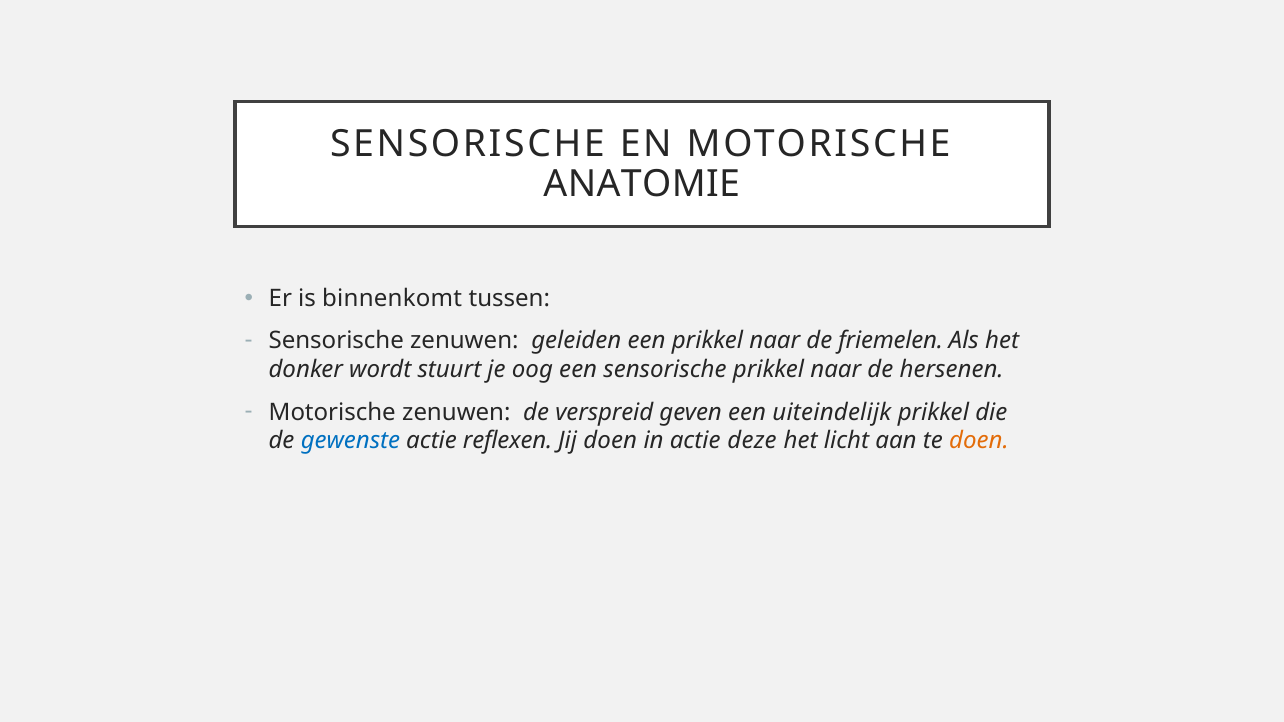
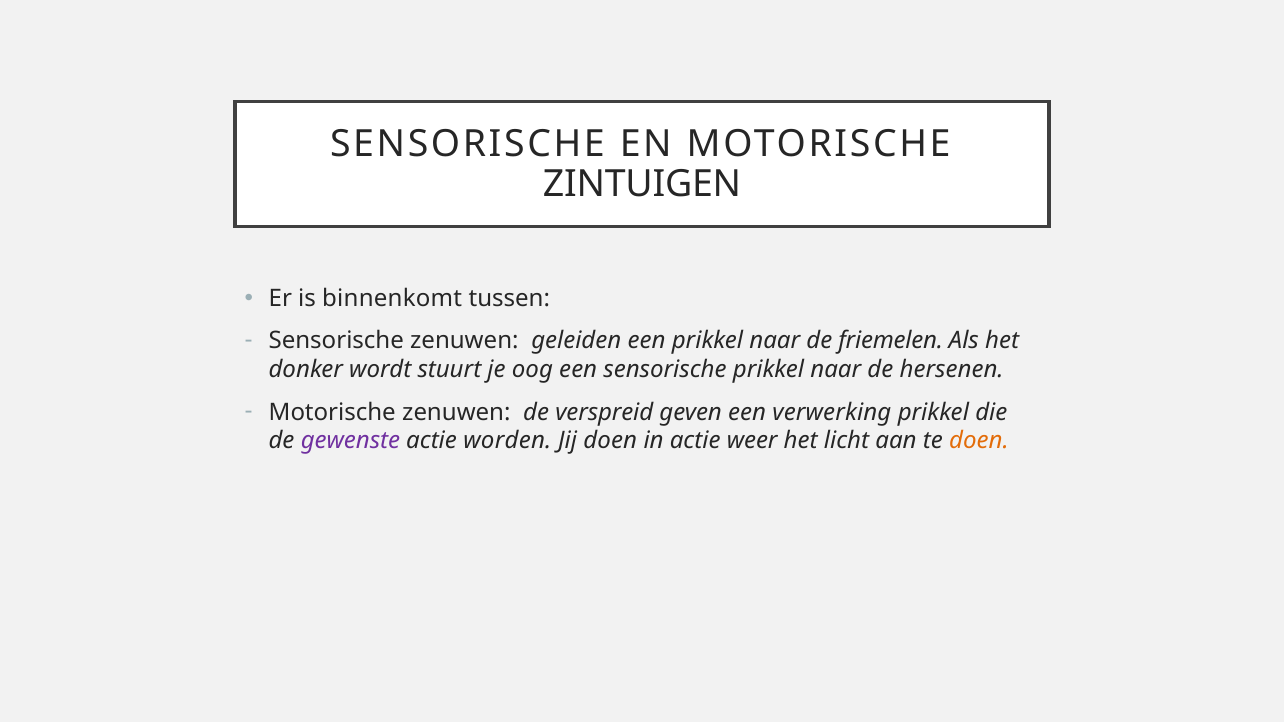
ANATOMIE: ANATOMIE -> ZINTUIGEN
uiteindelijk: uiteindelijk -> verwerking
gewenste colour: blue -> purple
reflexen: reflexen -> worden
deze: deze -> weer
